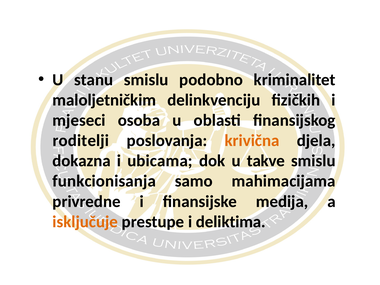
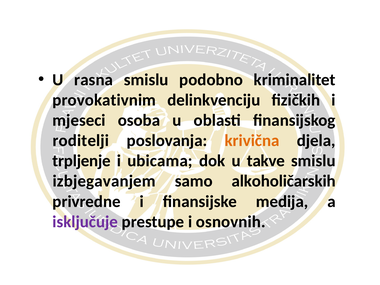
stanu: stanu -> rasna
maloljetničkim: maloljetničkim -> provokativnim
dokazna: dokazna -> trpljenje
funkcionisanja: funkcionisanja -> izbjegavanjem
mahimacijama: mahimacijama -> alkoholičarskih
isključuje colour: orange -> purple
deliktima: deliktima -> osnovnih
